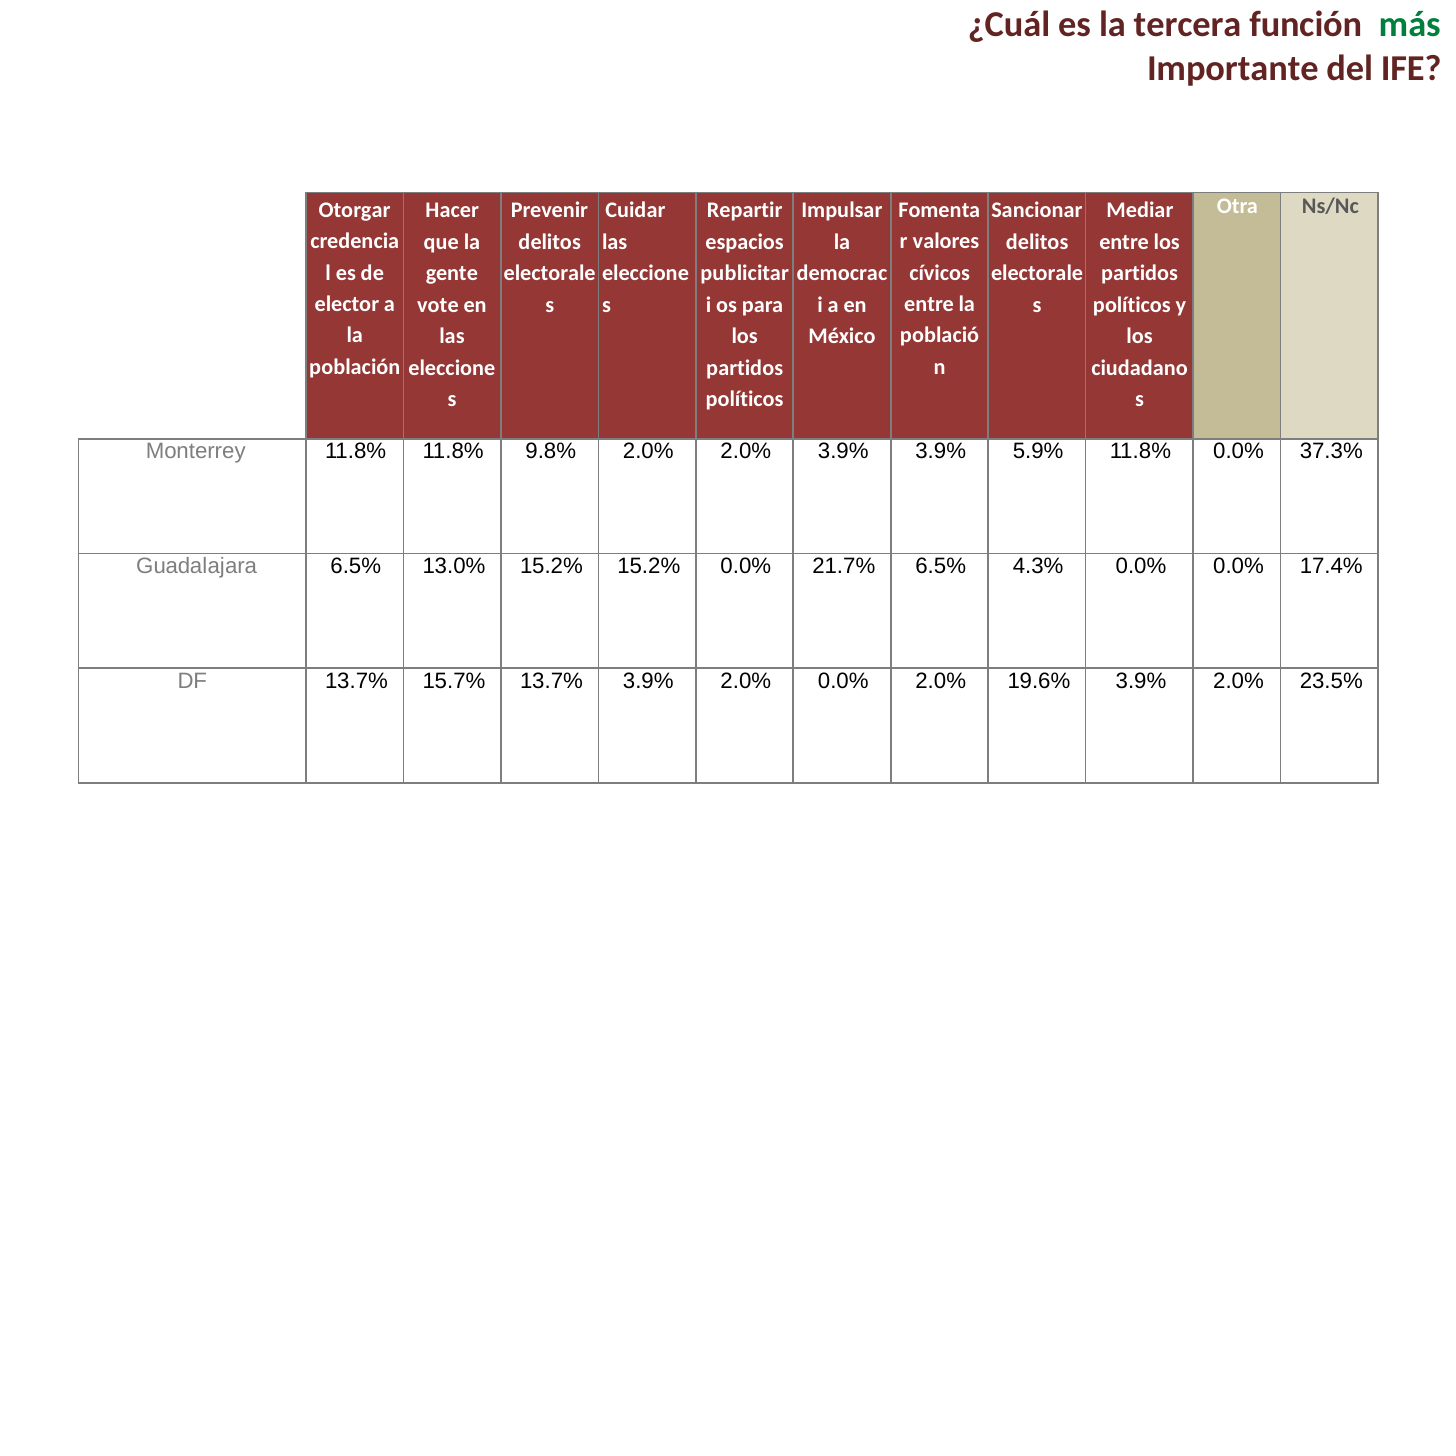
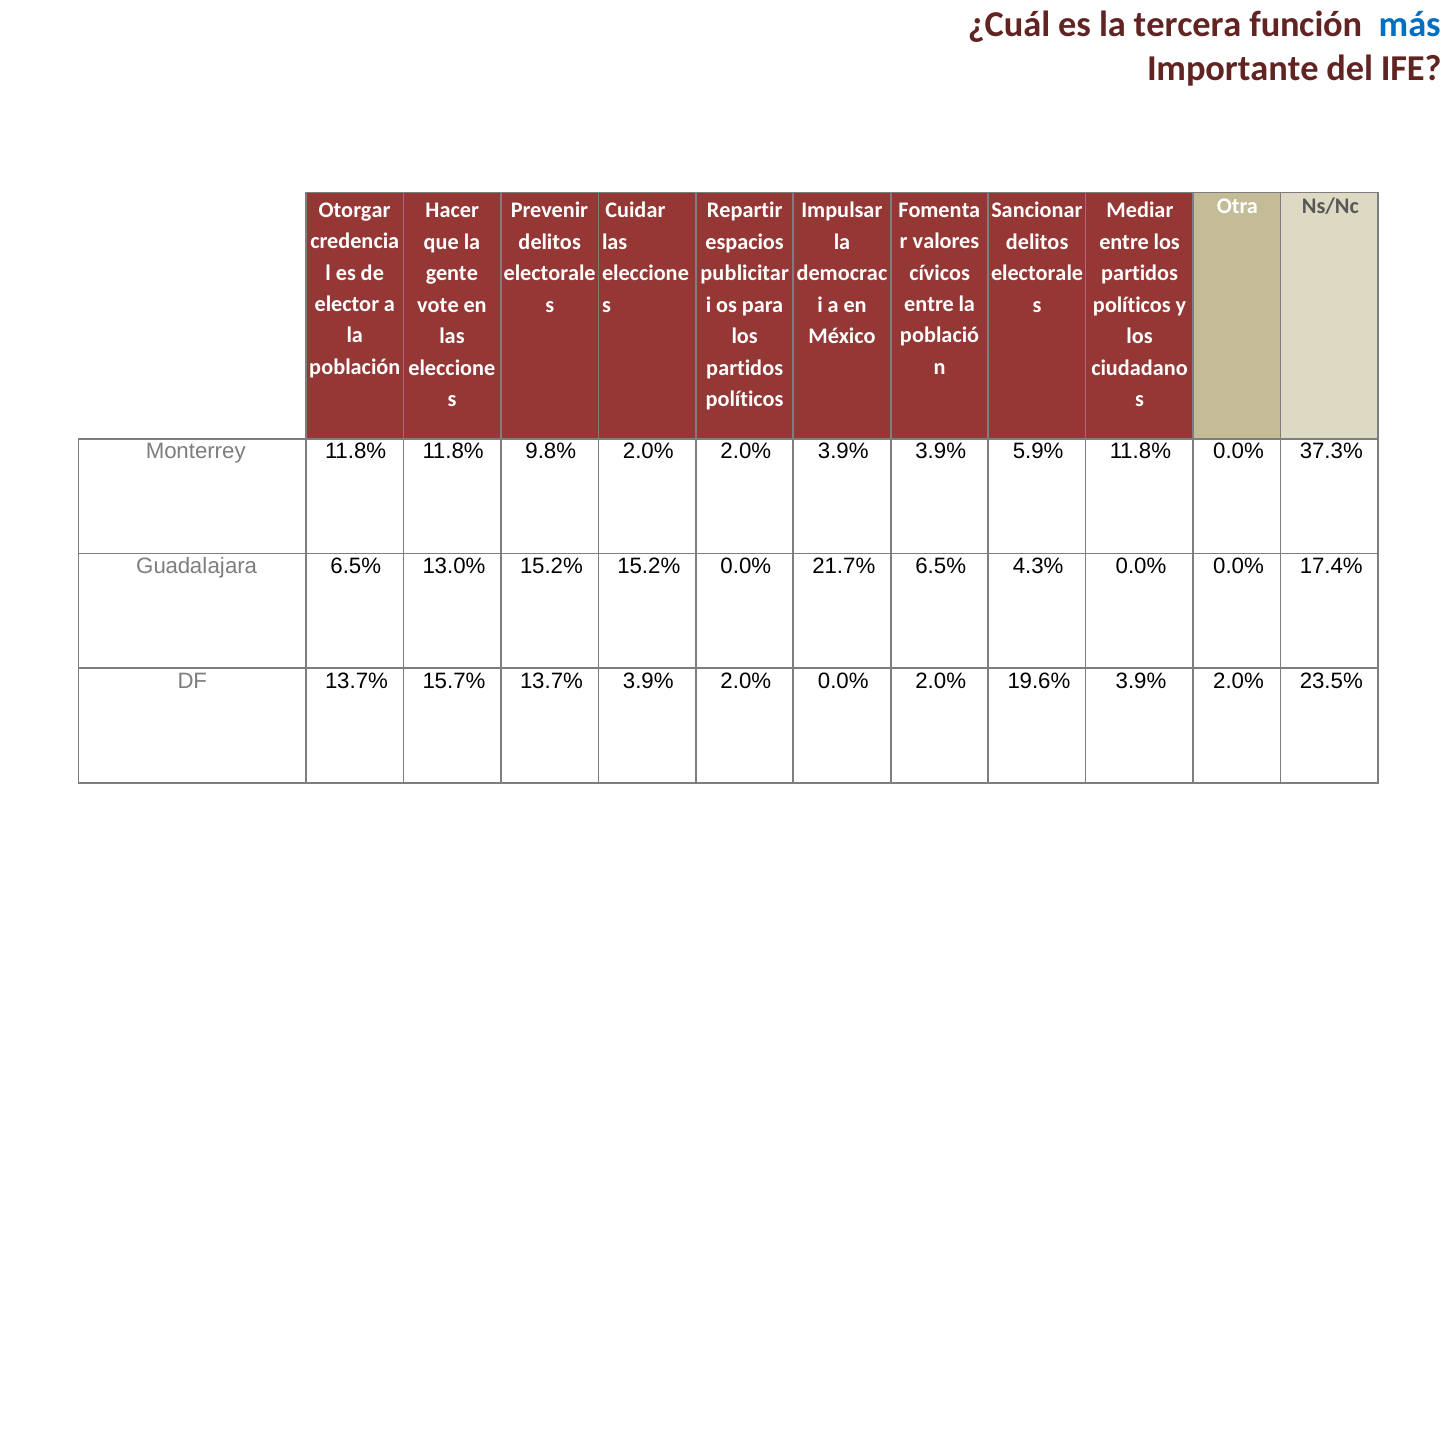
más colour: green -> blue
